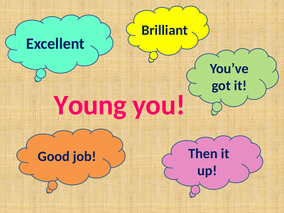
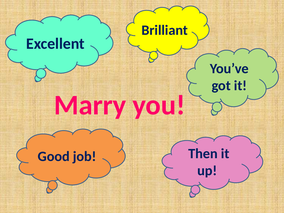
Young: Young -> Marry
